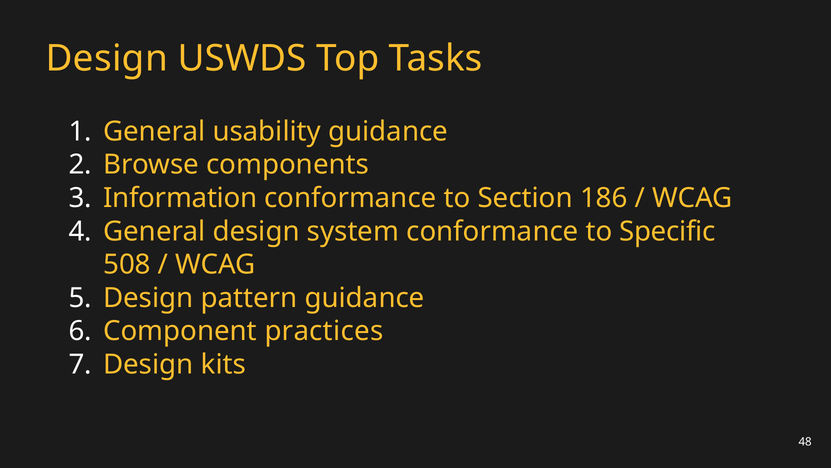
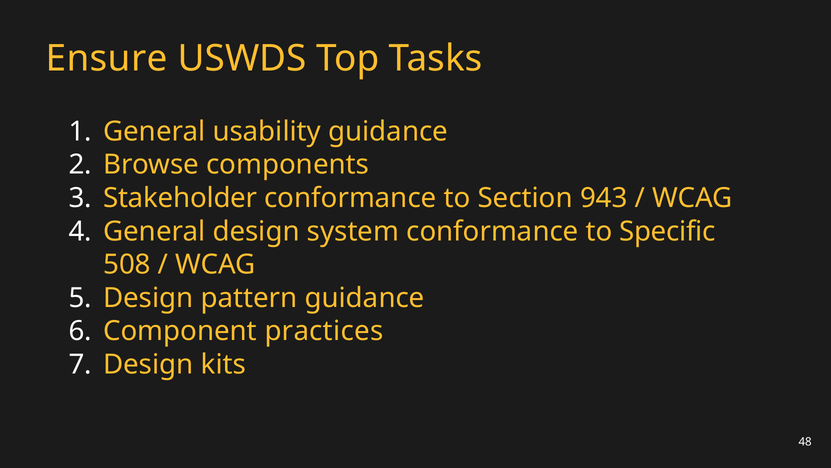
Design at (107, 59): Design -> Ensure
Information: Information -> Stakeholder
186: 186 -> 943
